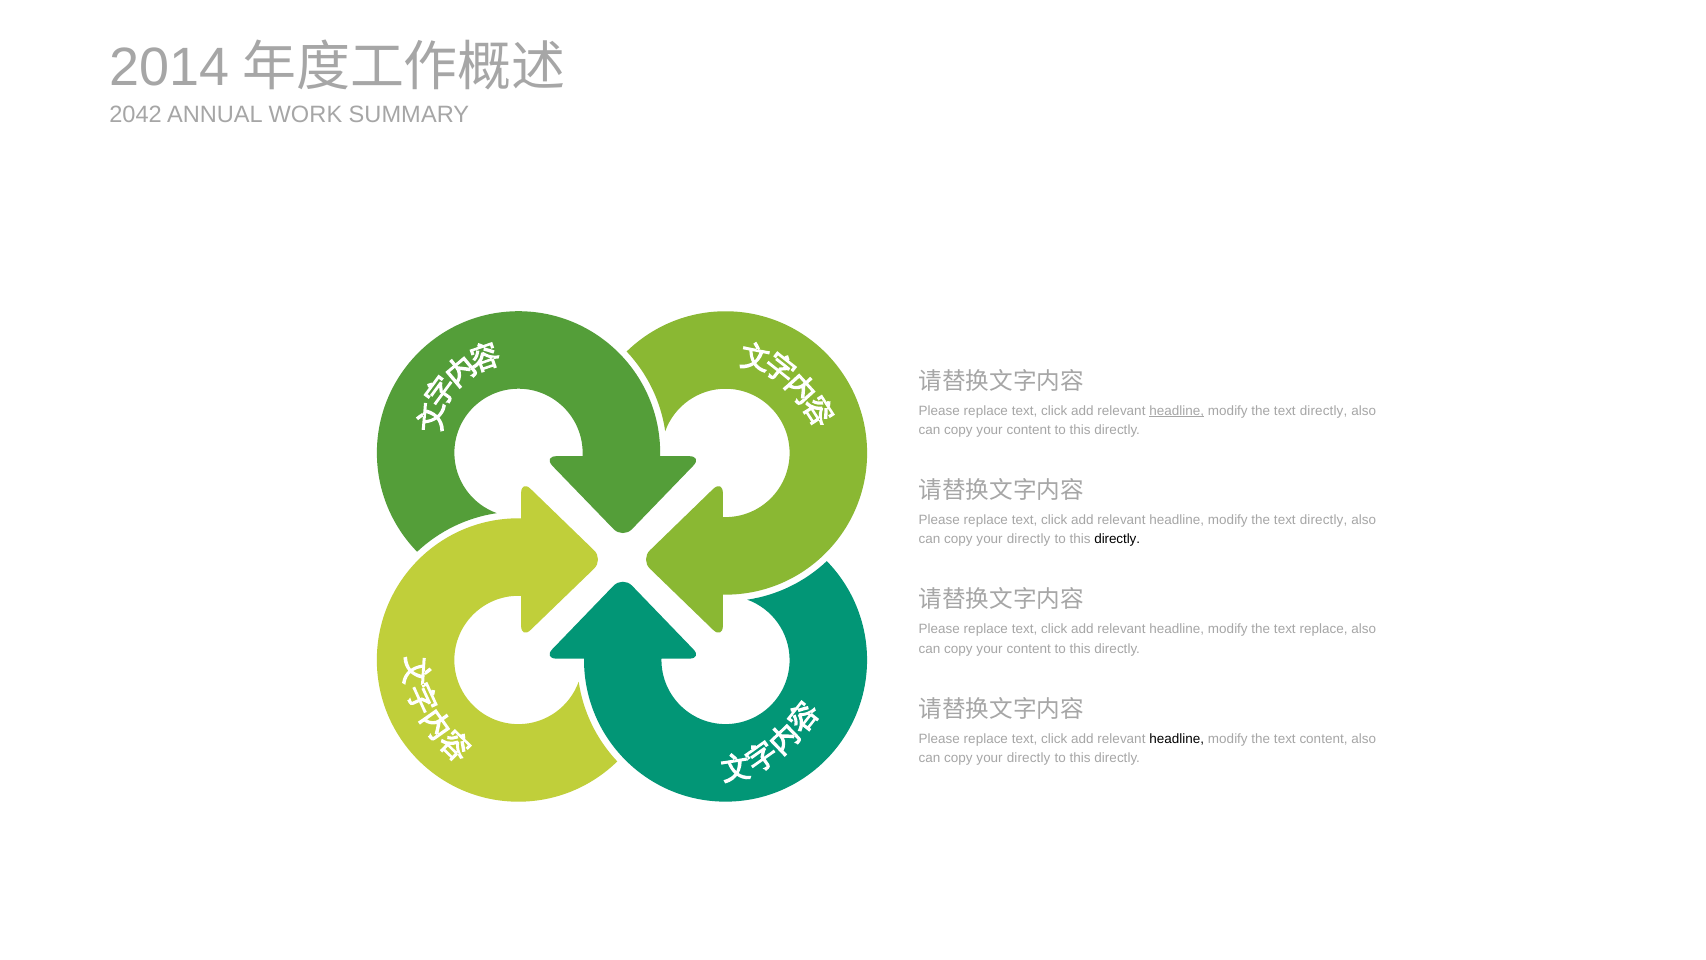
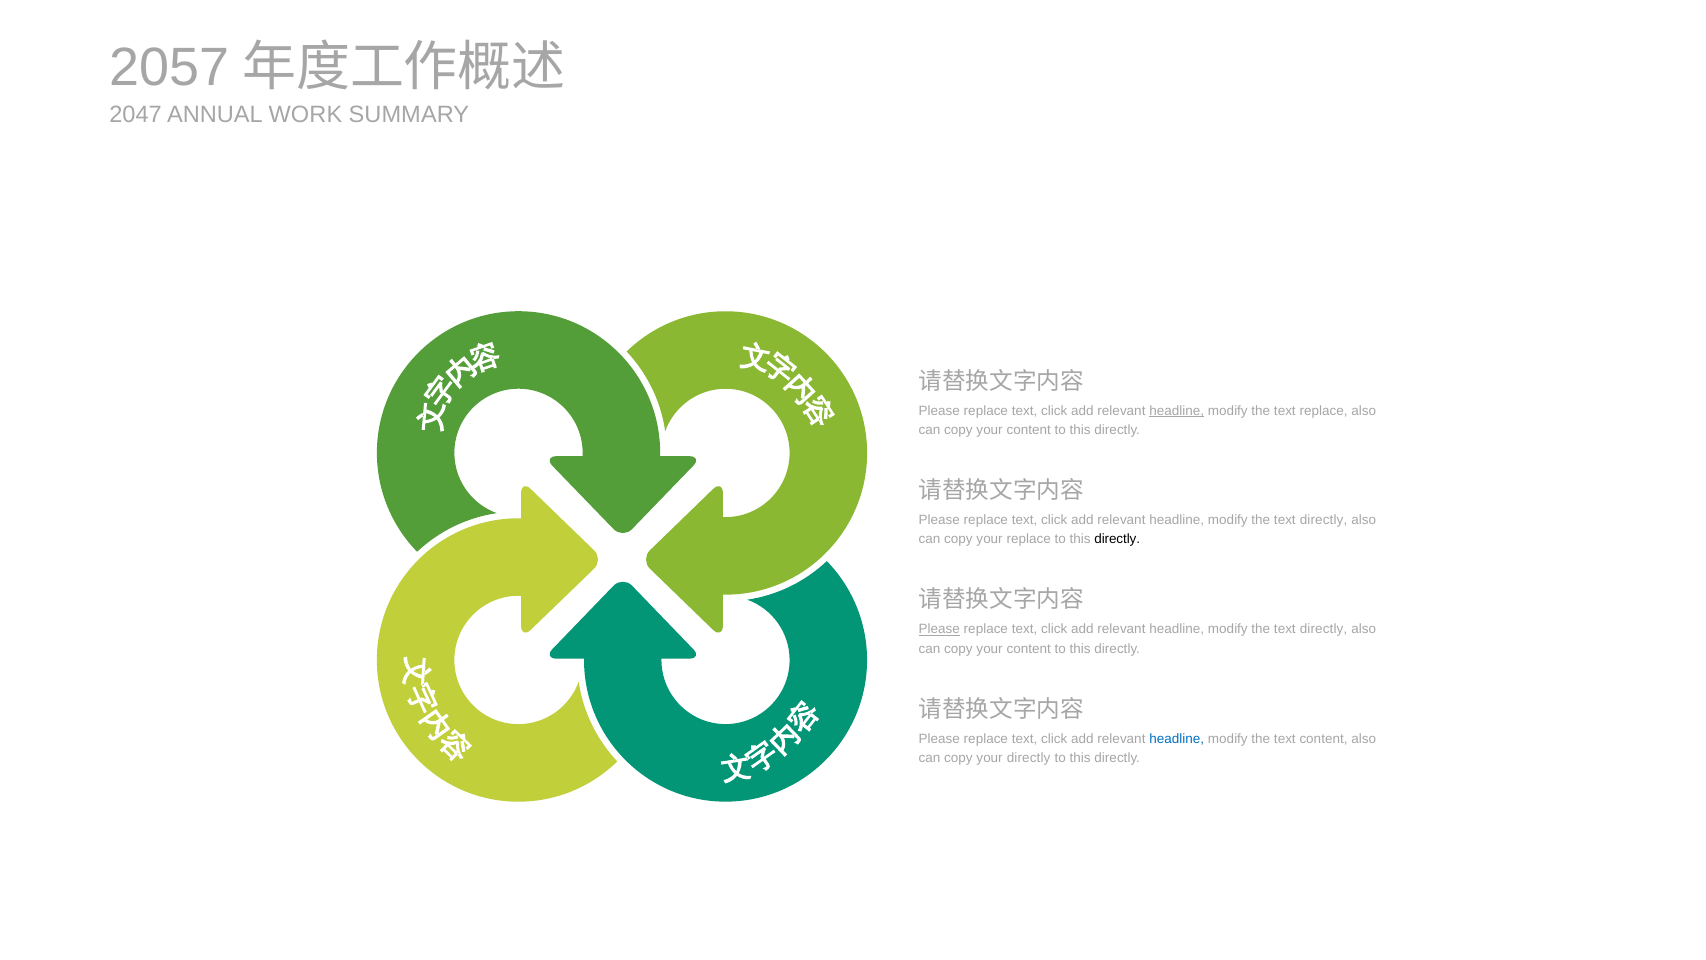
2014: 2014 -> 2057
2042: 2042 -> 2047
directly at (1324, 411): directly -> replace
directly at (1029, 539): directly -> replace
Please at (939, 629) underline: none -> present
replace at (1324, 629): replace -> directly
headline at (1177, 738) colour: black -> blue
